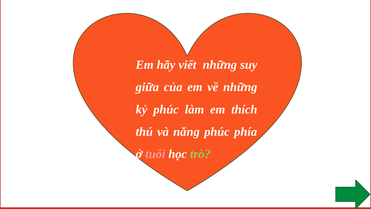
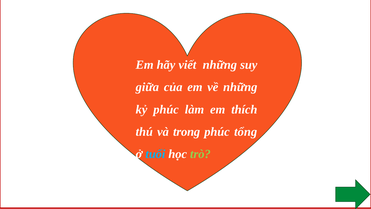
năng: năng -> trong
phía: phía -> tổng
tuổi colour: pink -> light blue
